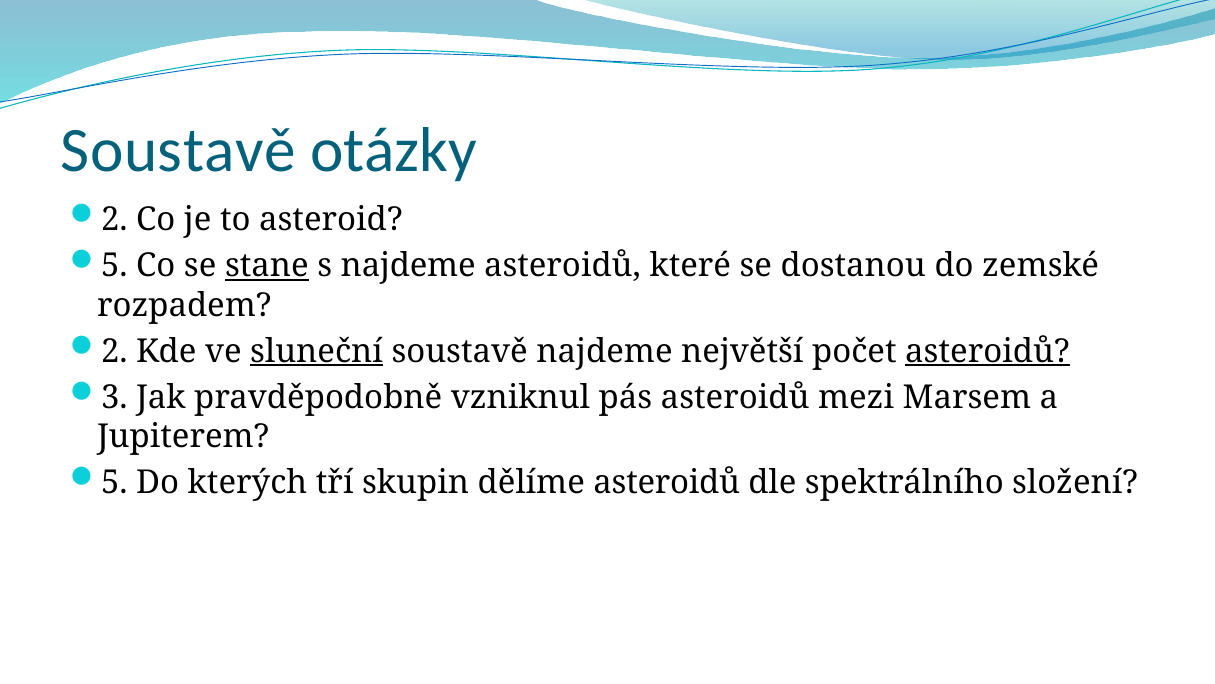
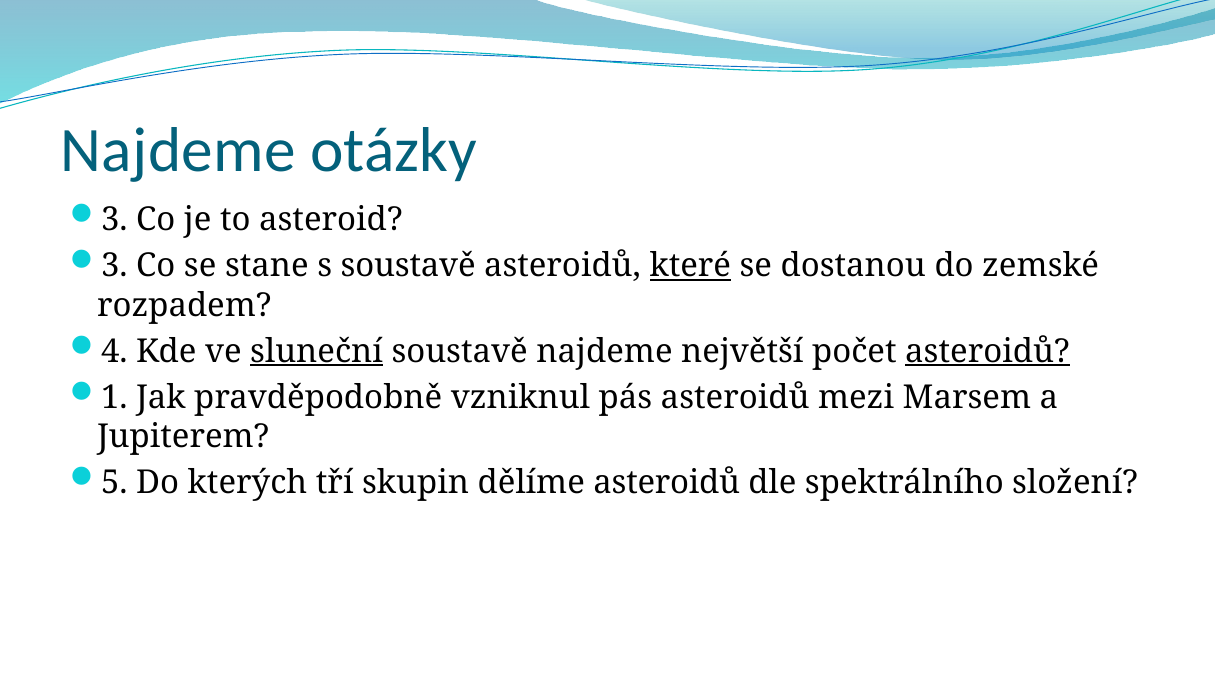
Soustavě at (178, 151): Soustavě -> Najdeme
2 at (114, 219): 2 -> 3
5 at (114, 265): 5 -> 3
stane underline: present -> none
s najdeme: najdeme -> soustavě
které underline: none -> present
2 at (114, 351): 2 -> 4
3: 3 -> 1
